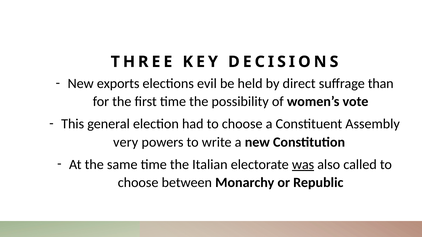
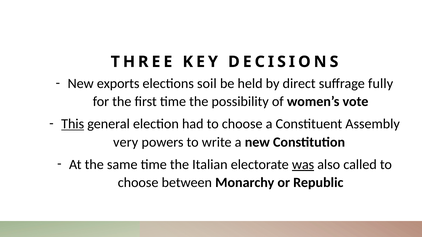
evil: evil -> soil
than: than -> fully
This underline: none -> present
